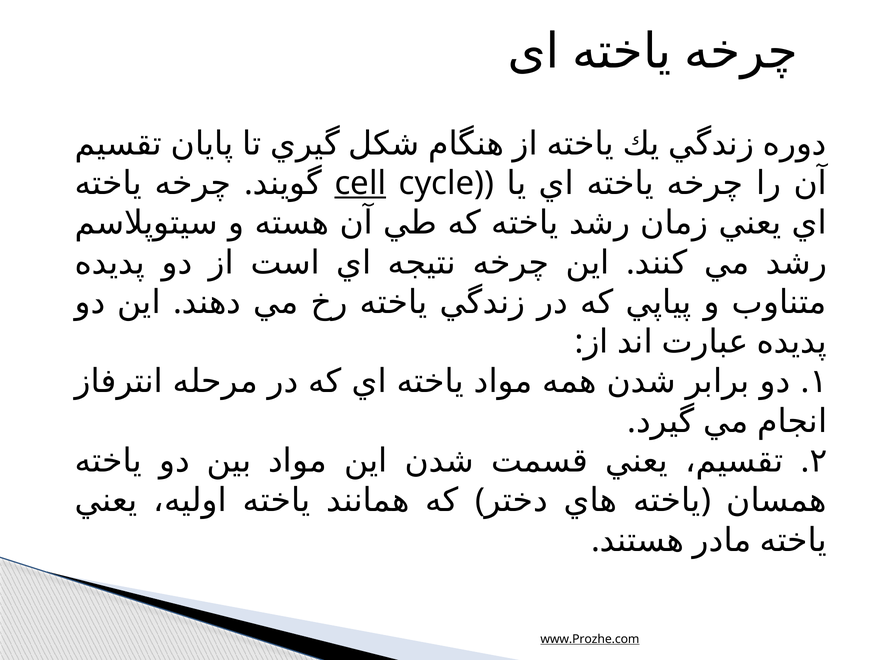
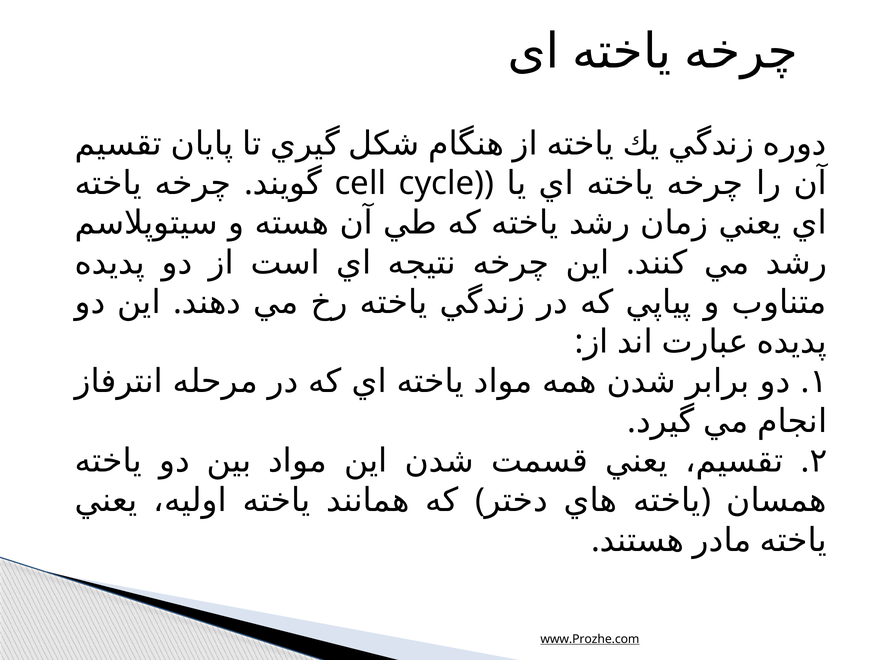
cell underline: present -> none
